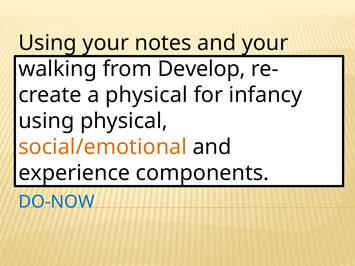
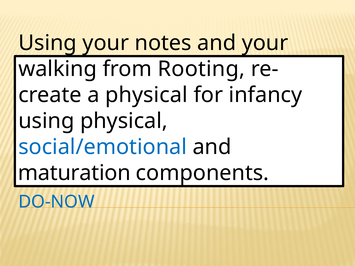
Develop: Develop -> Rooting
social/emotional colour: orange -> blue
experience: experience -> maturation
